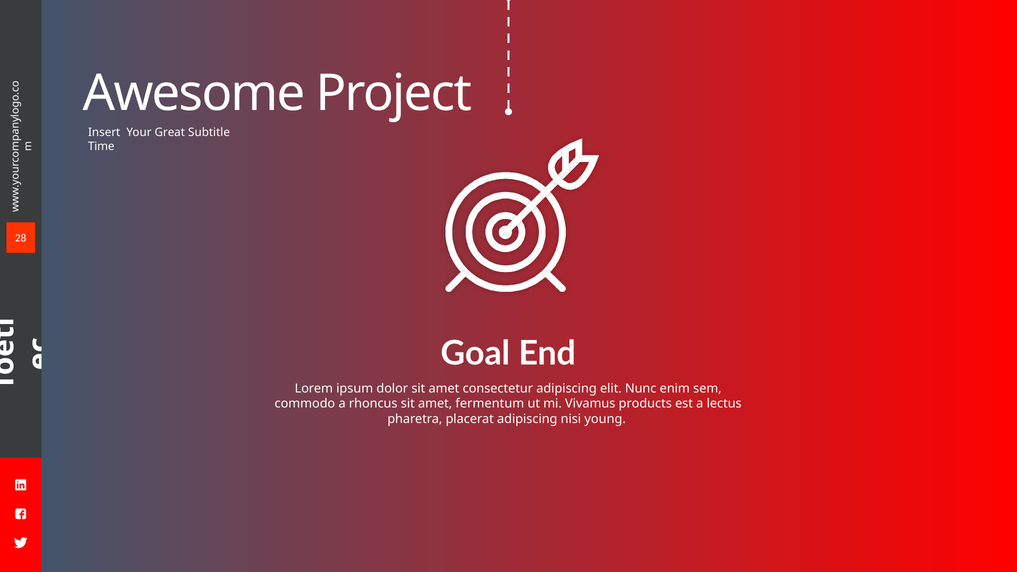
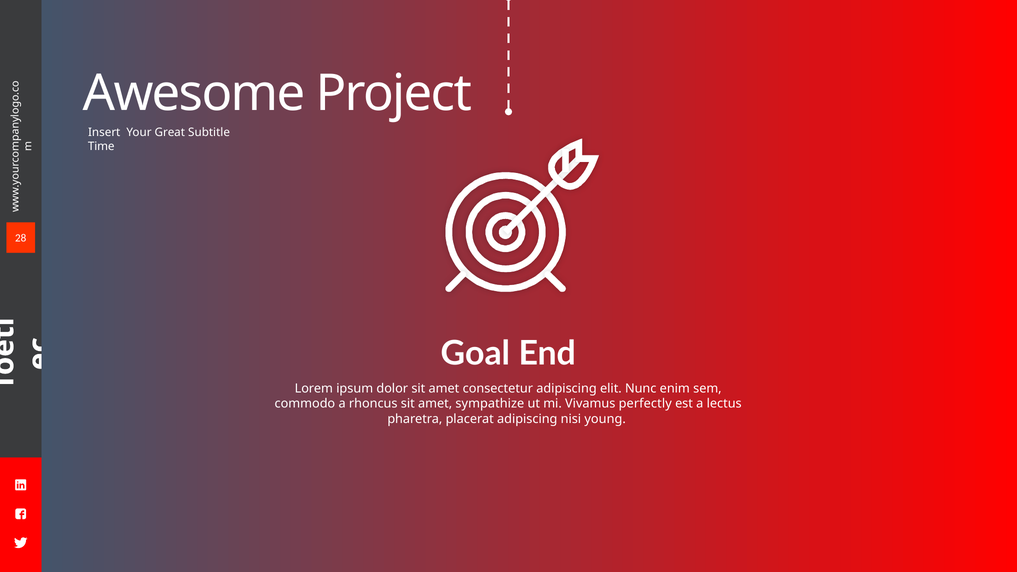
fermentum: fermentum -> sympathize
products: products -> perfectly
